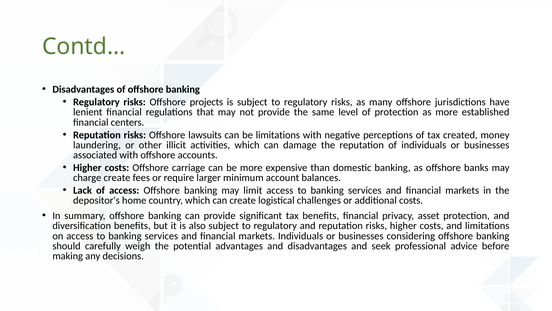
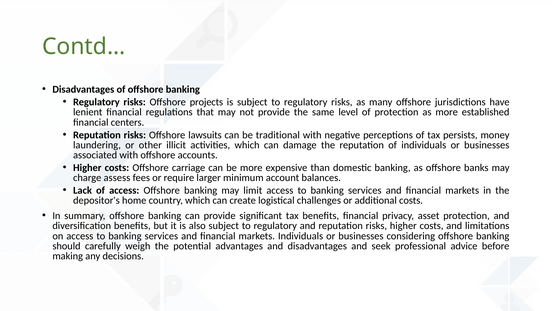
be limitations: limitations -> traditional
created: created -> persists
charge create: create -> assess
